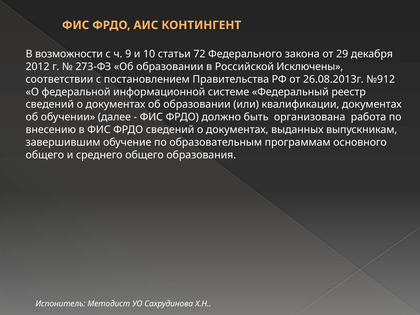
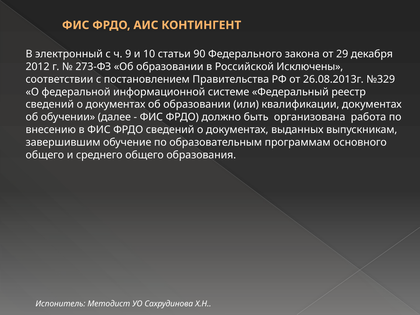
возможности: возможности -> электронный
72: 72 -> 90
№912: №912 -> №329
